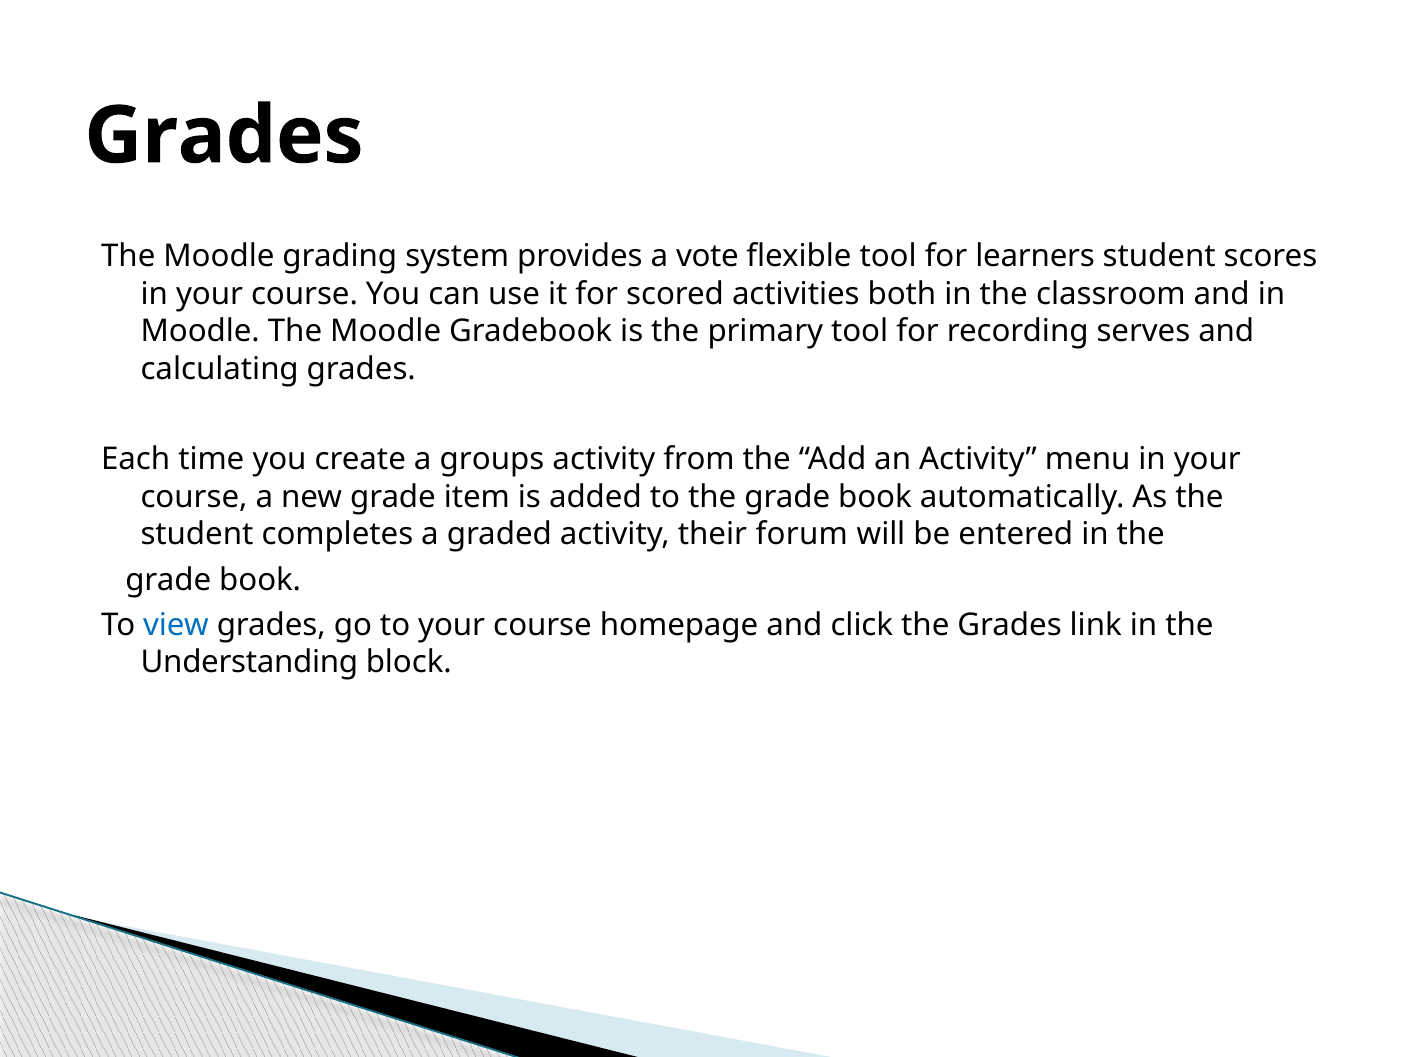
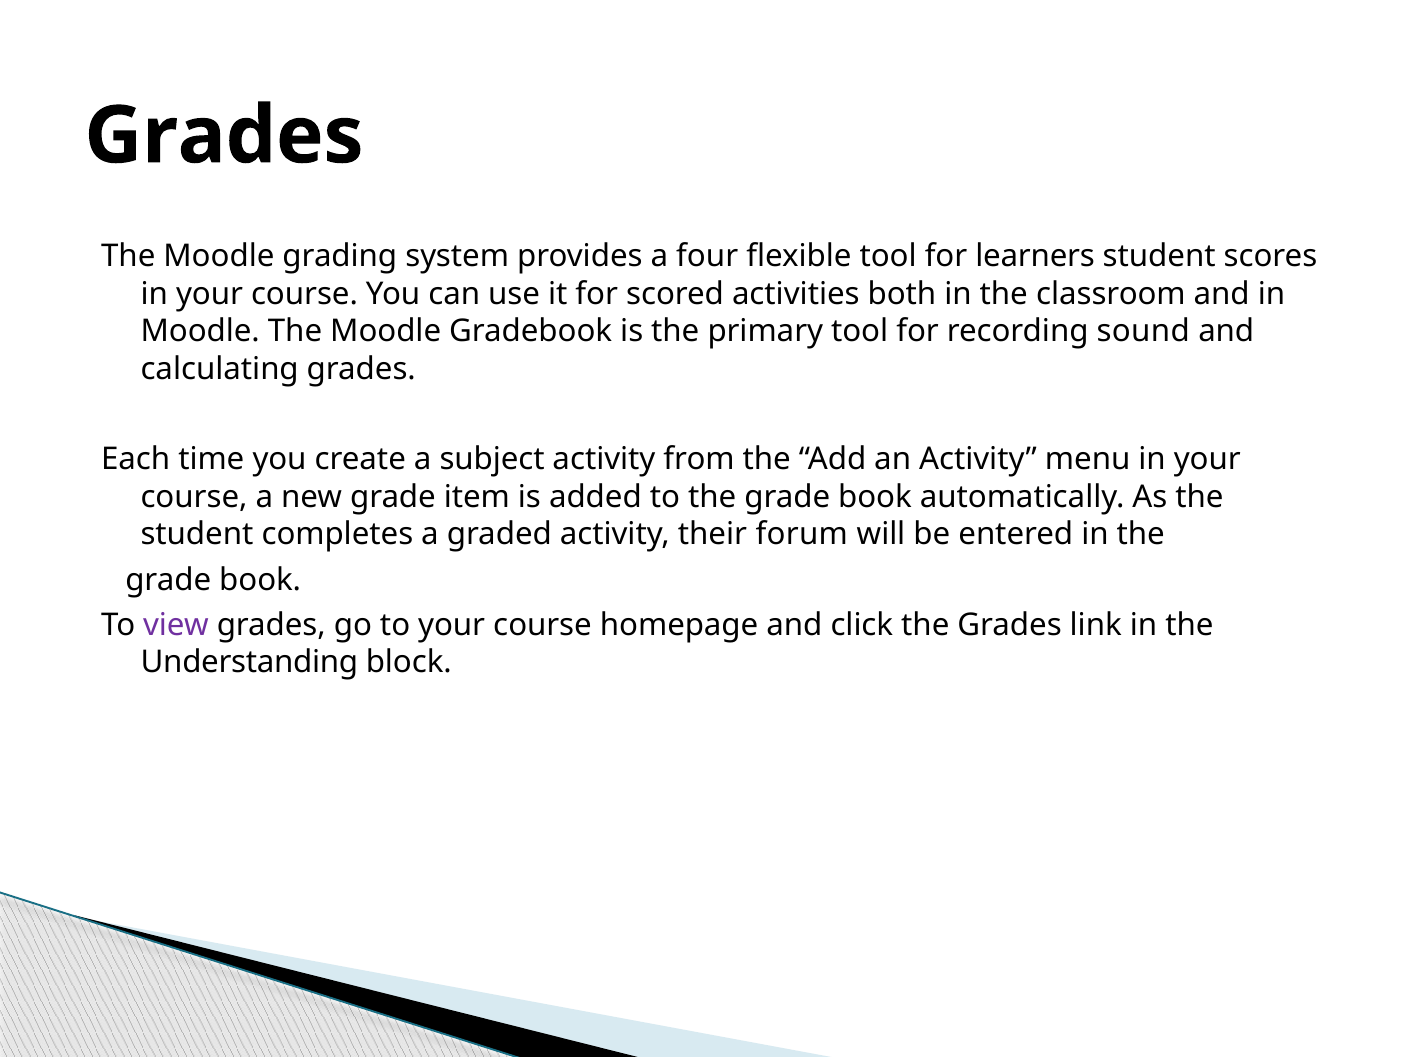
vote: vote -> four
serves: serves -> sound
groups: groups -> subject
view colour: blue -> purple
